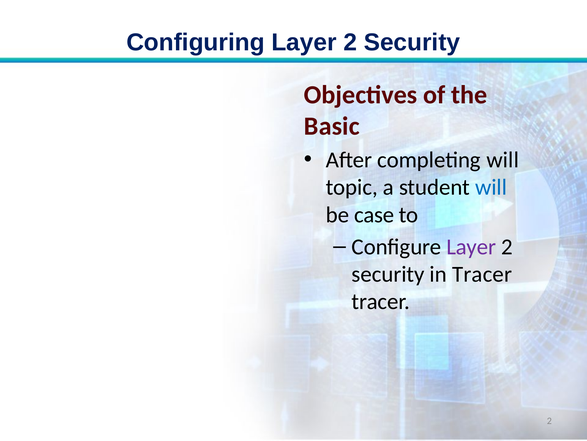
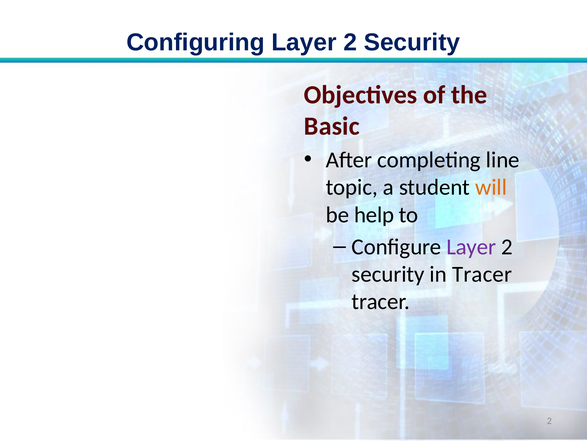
completing will: will -> line
will at (491, 187) colour: blue -> orange
case: case -> help
